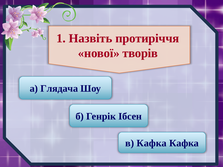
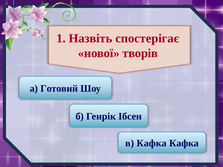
протиріччя: протиріччя -> спостерігає
Глядача: Глядача -> Готовий
